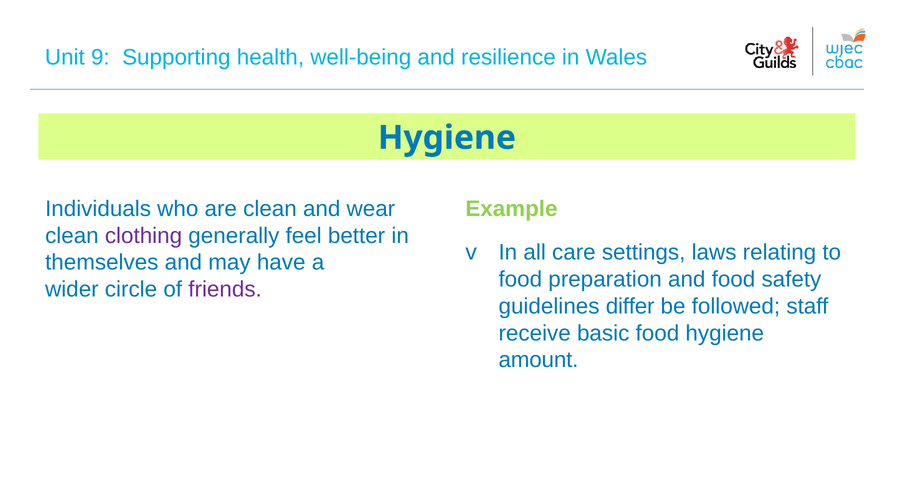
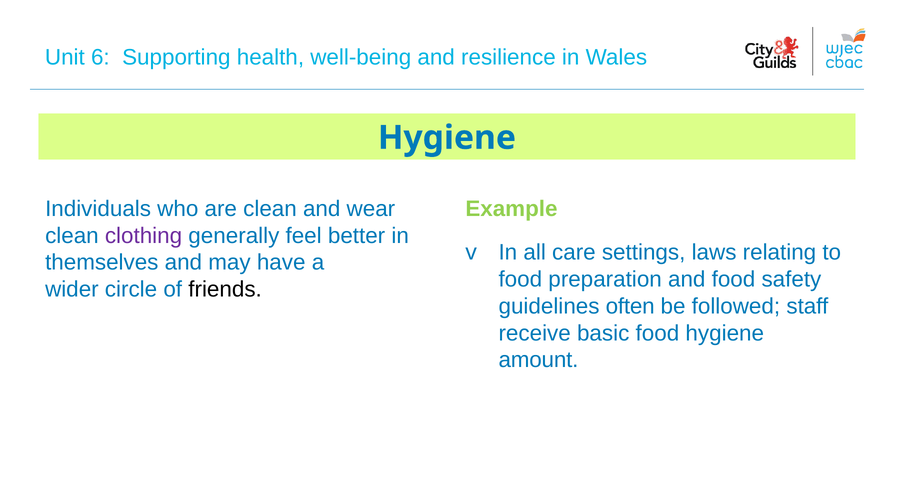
9: 9 -> 6
friends colour: purple -> black
differ: differ -> often
